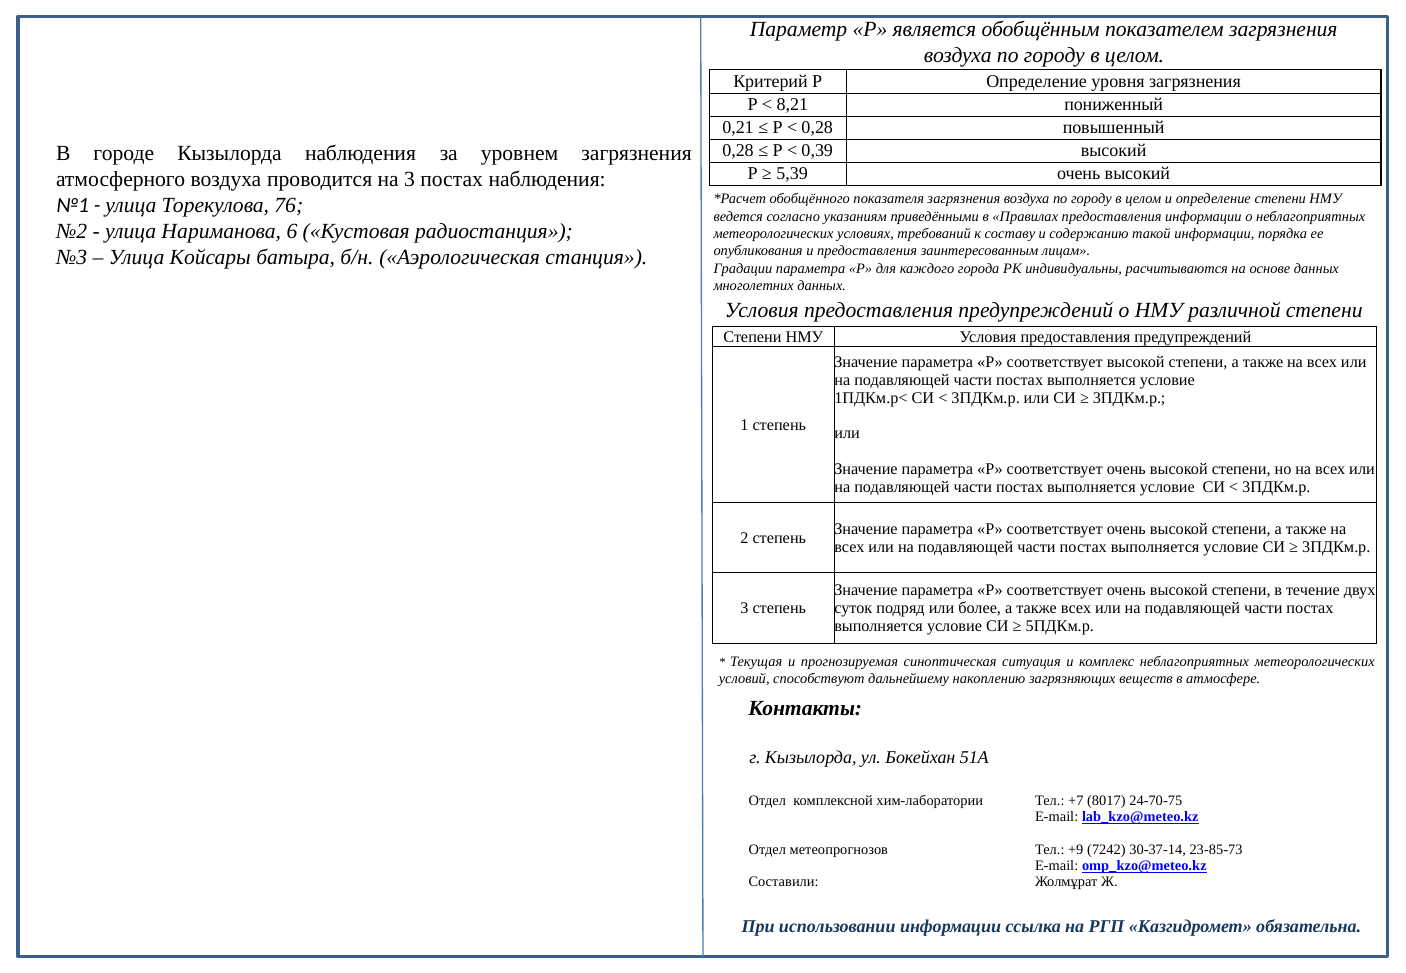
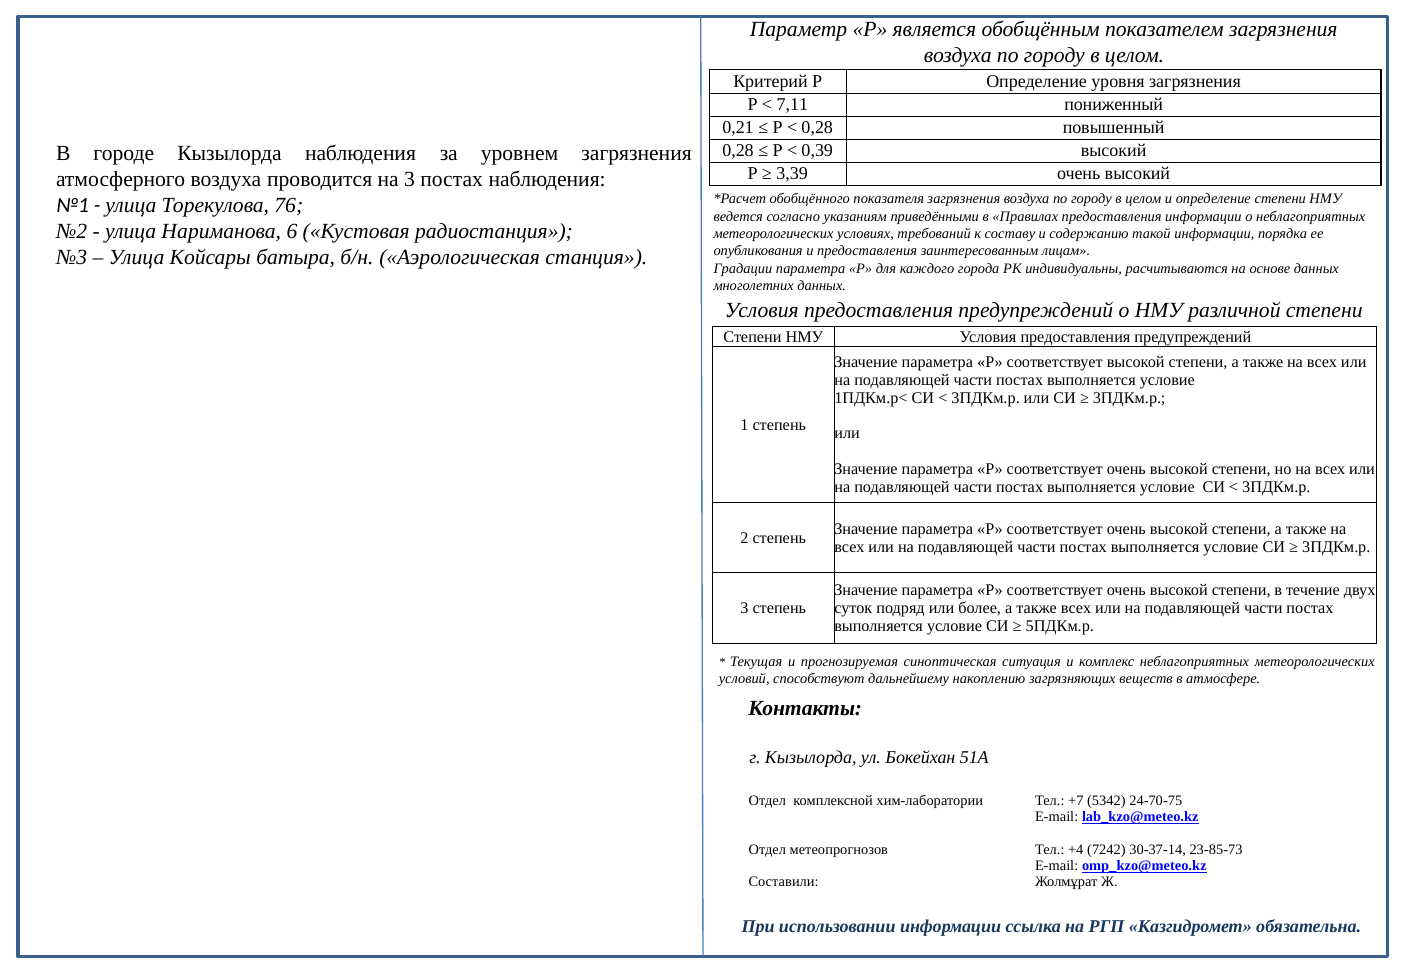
8,21: 8,21 -> 7,11
5,39: 5,39 -> 3,39
8017: 8017 -> 5342
+9: +9 -> +4
